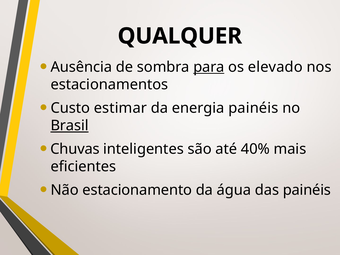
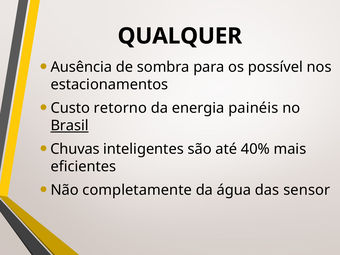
para underline: present -> none
elevado: elevado -> possível
estimar: estimar -> retorno
estacionamento: estacionamento -> completamente
das painéis: painéis -> sensor
